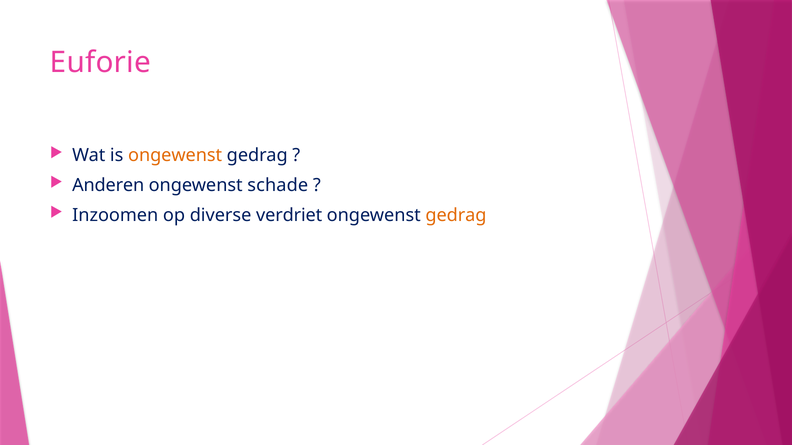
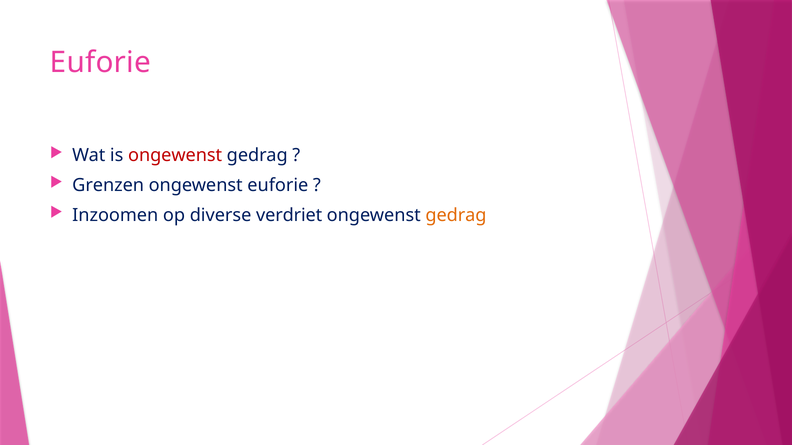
ongewenst at (175, 155) colour: orange -> red
Anderen: Anderen -> Grenzen
ongewenst schade: schade -> euforie
